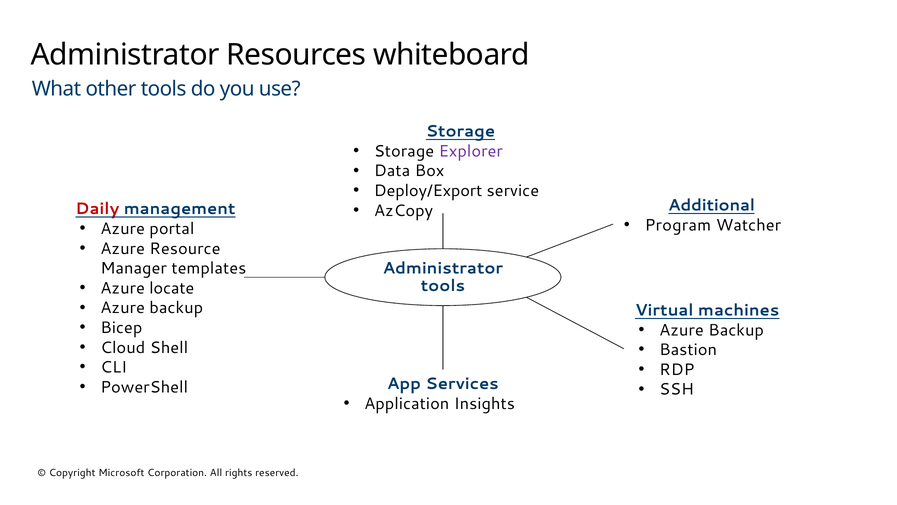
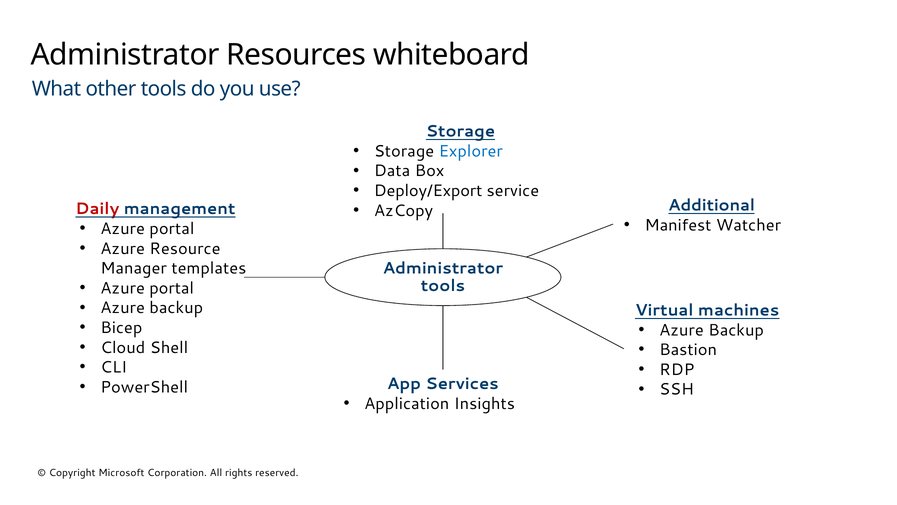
Explorer colour: purple -> blue
Program: Program -> Manifest
locate at (172, 288): locate -> portal
